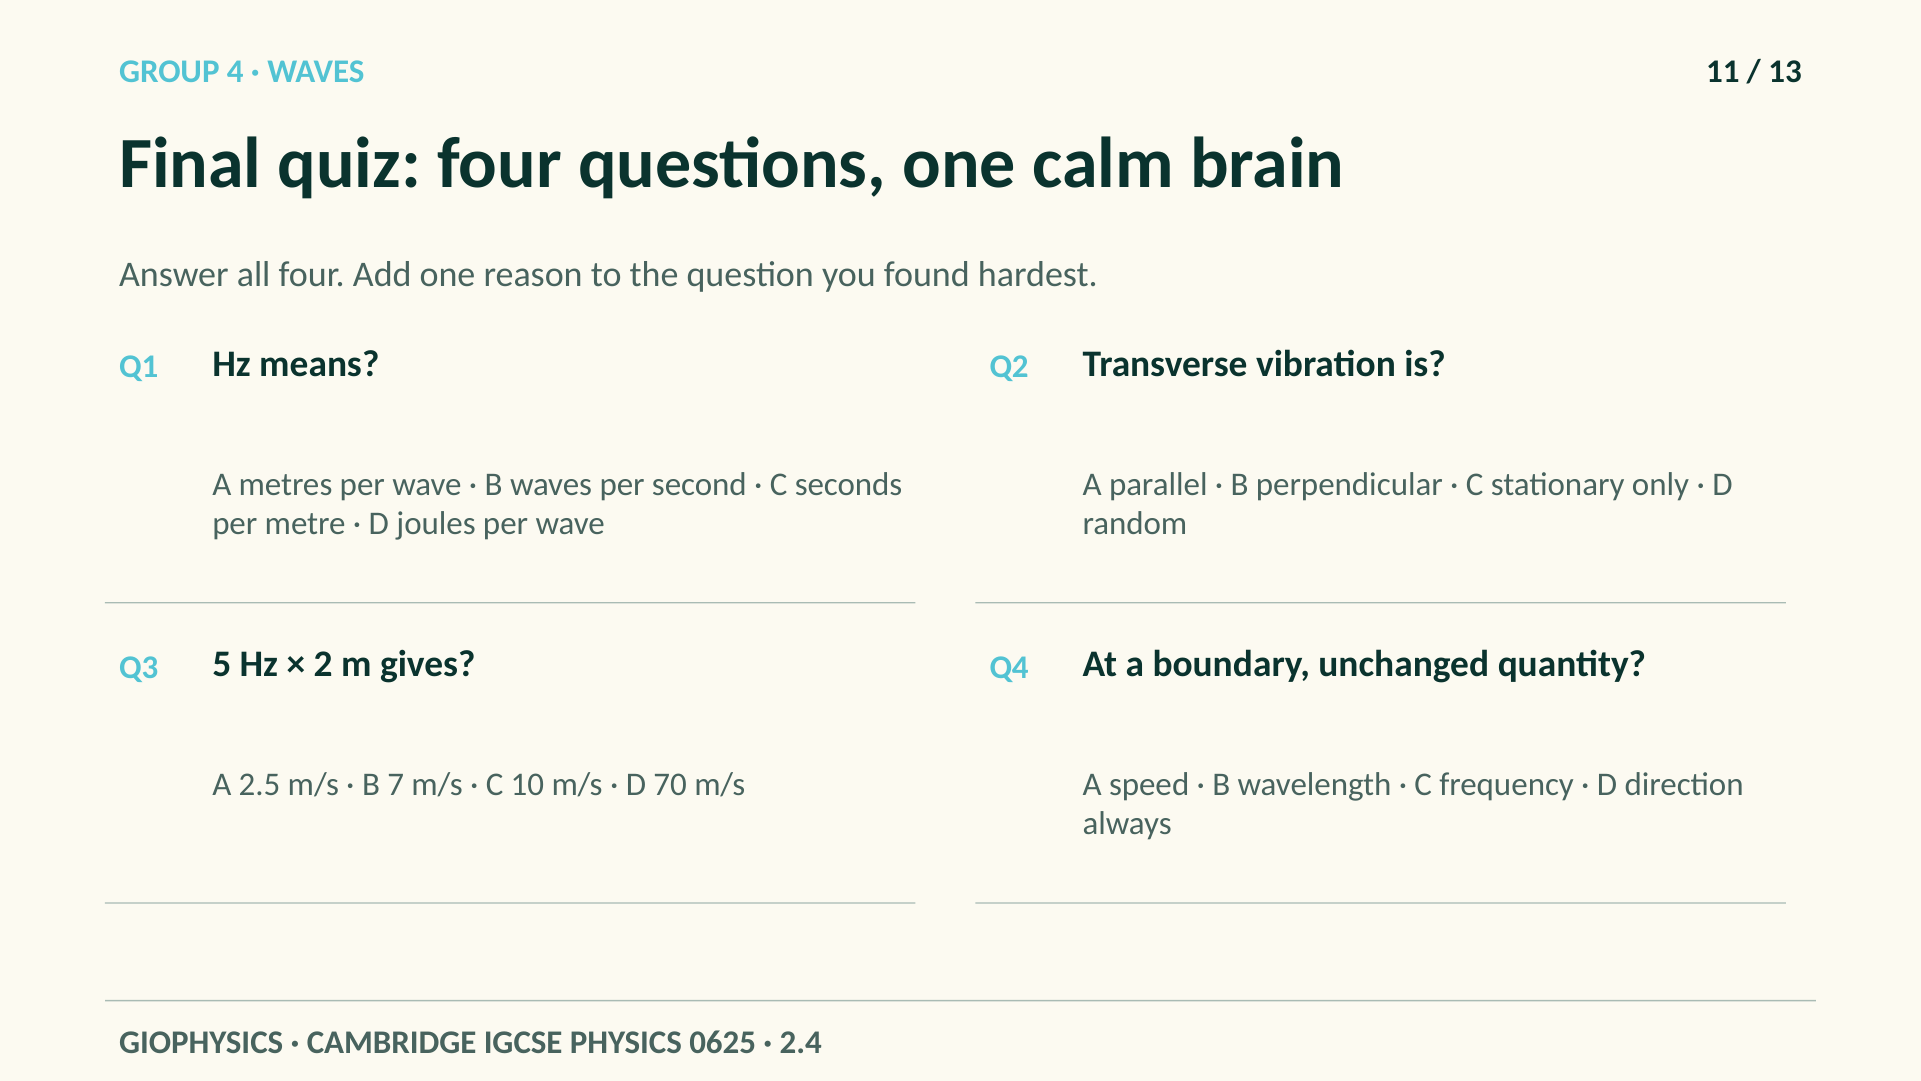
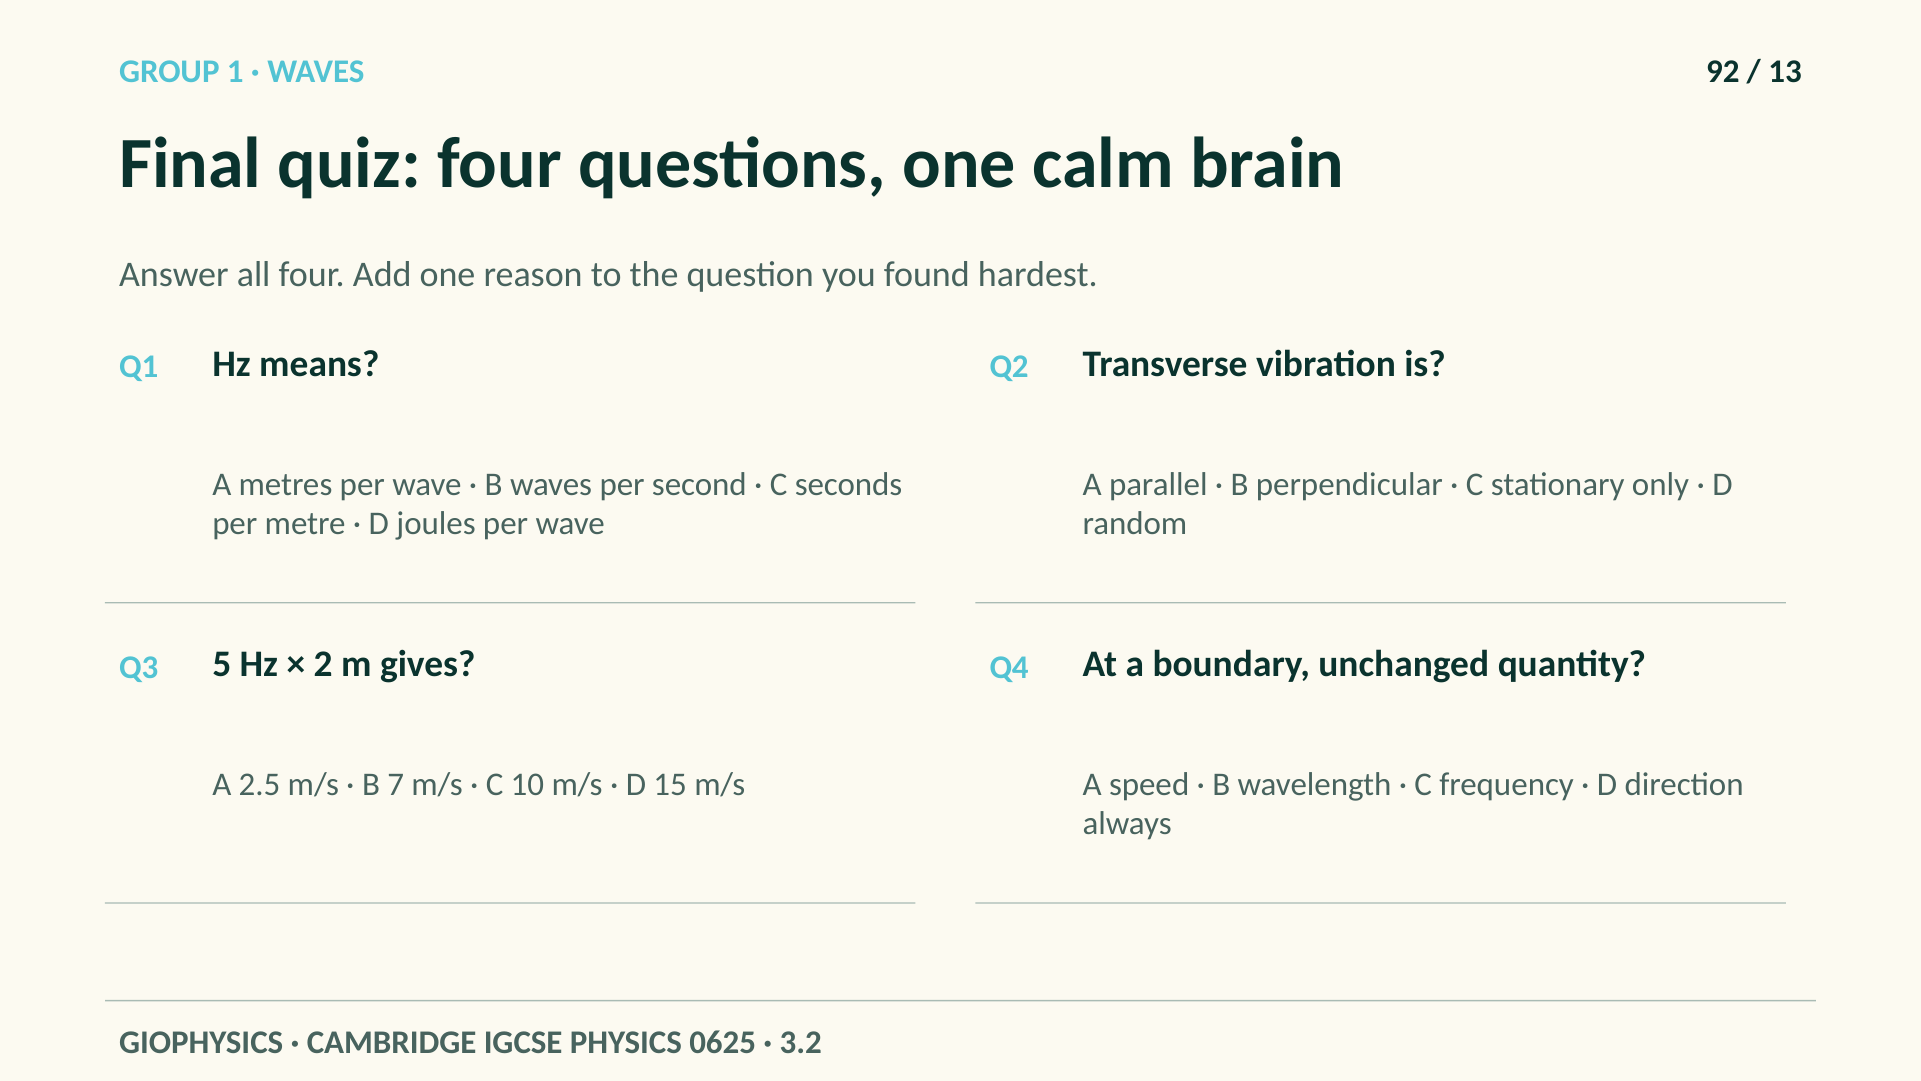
4: 4 -> 1
11: 11 -> 92
70: 70 -> 15
2.4: 2.4 -> 3.2
